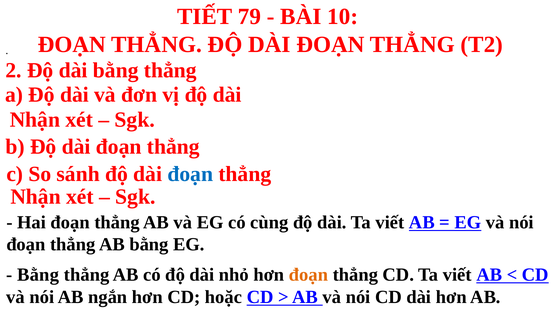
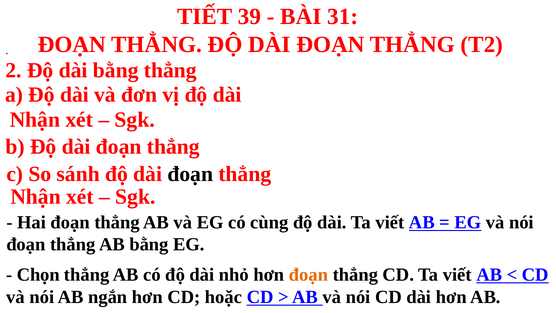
79: 79 -> 39
10: 10 -> 31
đoạn at (190, 174) colour: blue -> black
Bằng at (38, 275): Bằng -> Chọn
